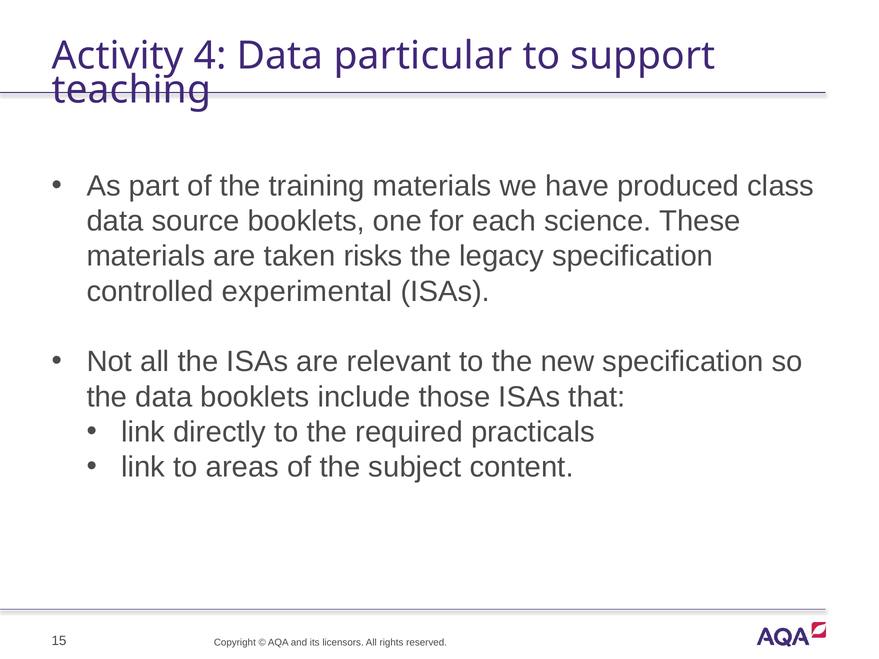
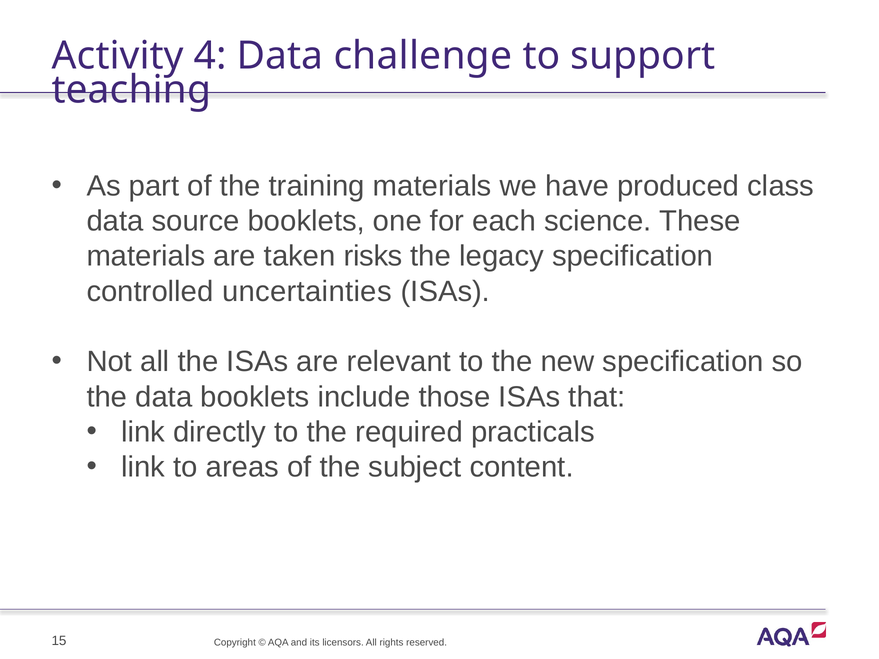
particular: particular -> challenge
experimental: experimental -> uncertainties
